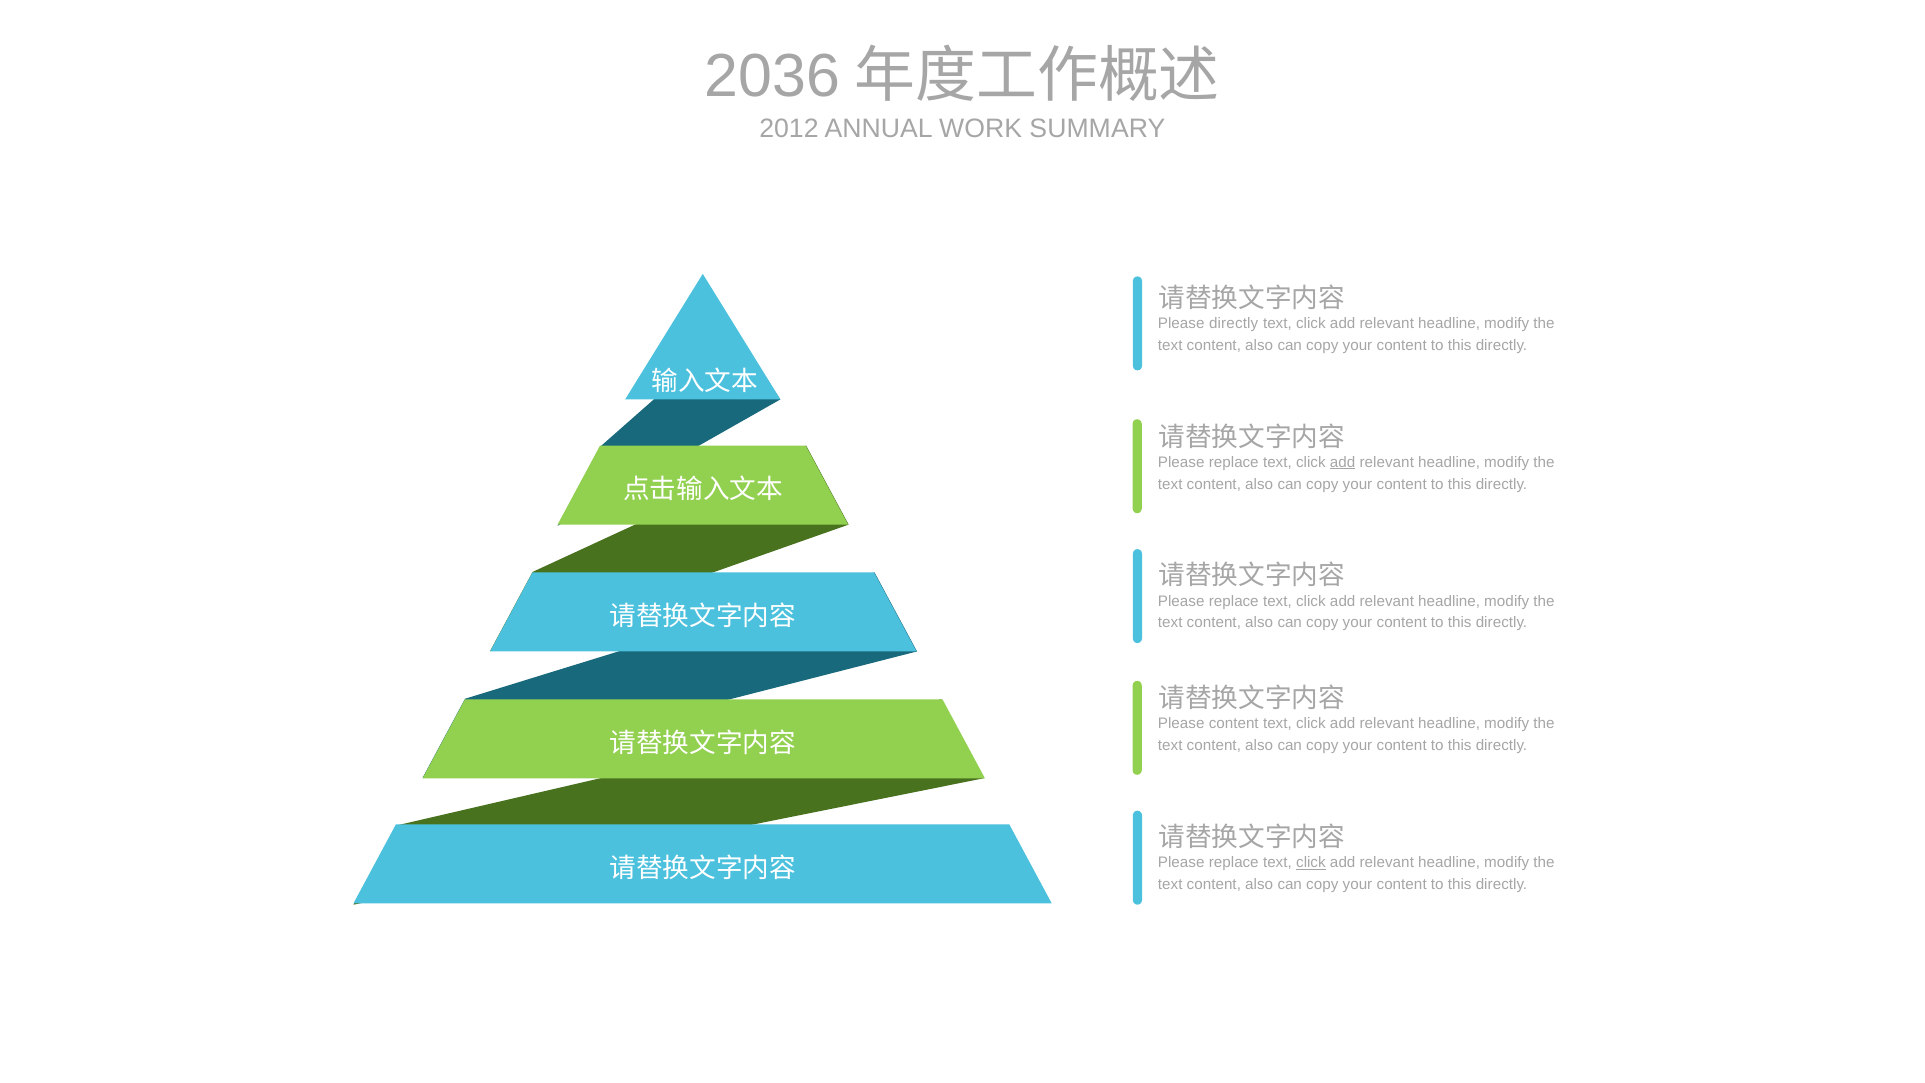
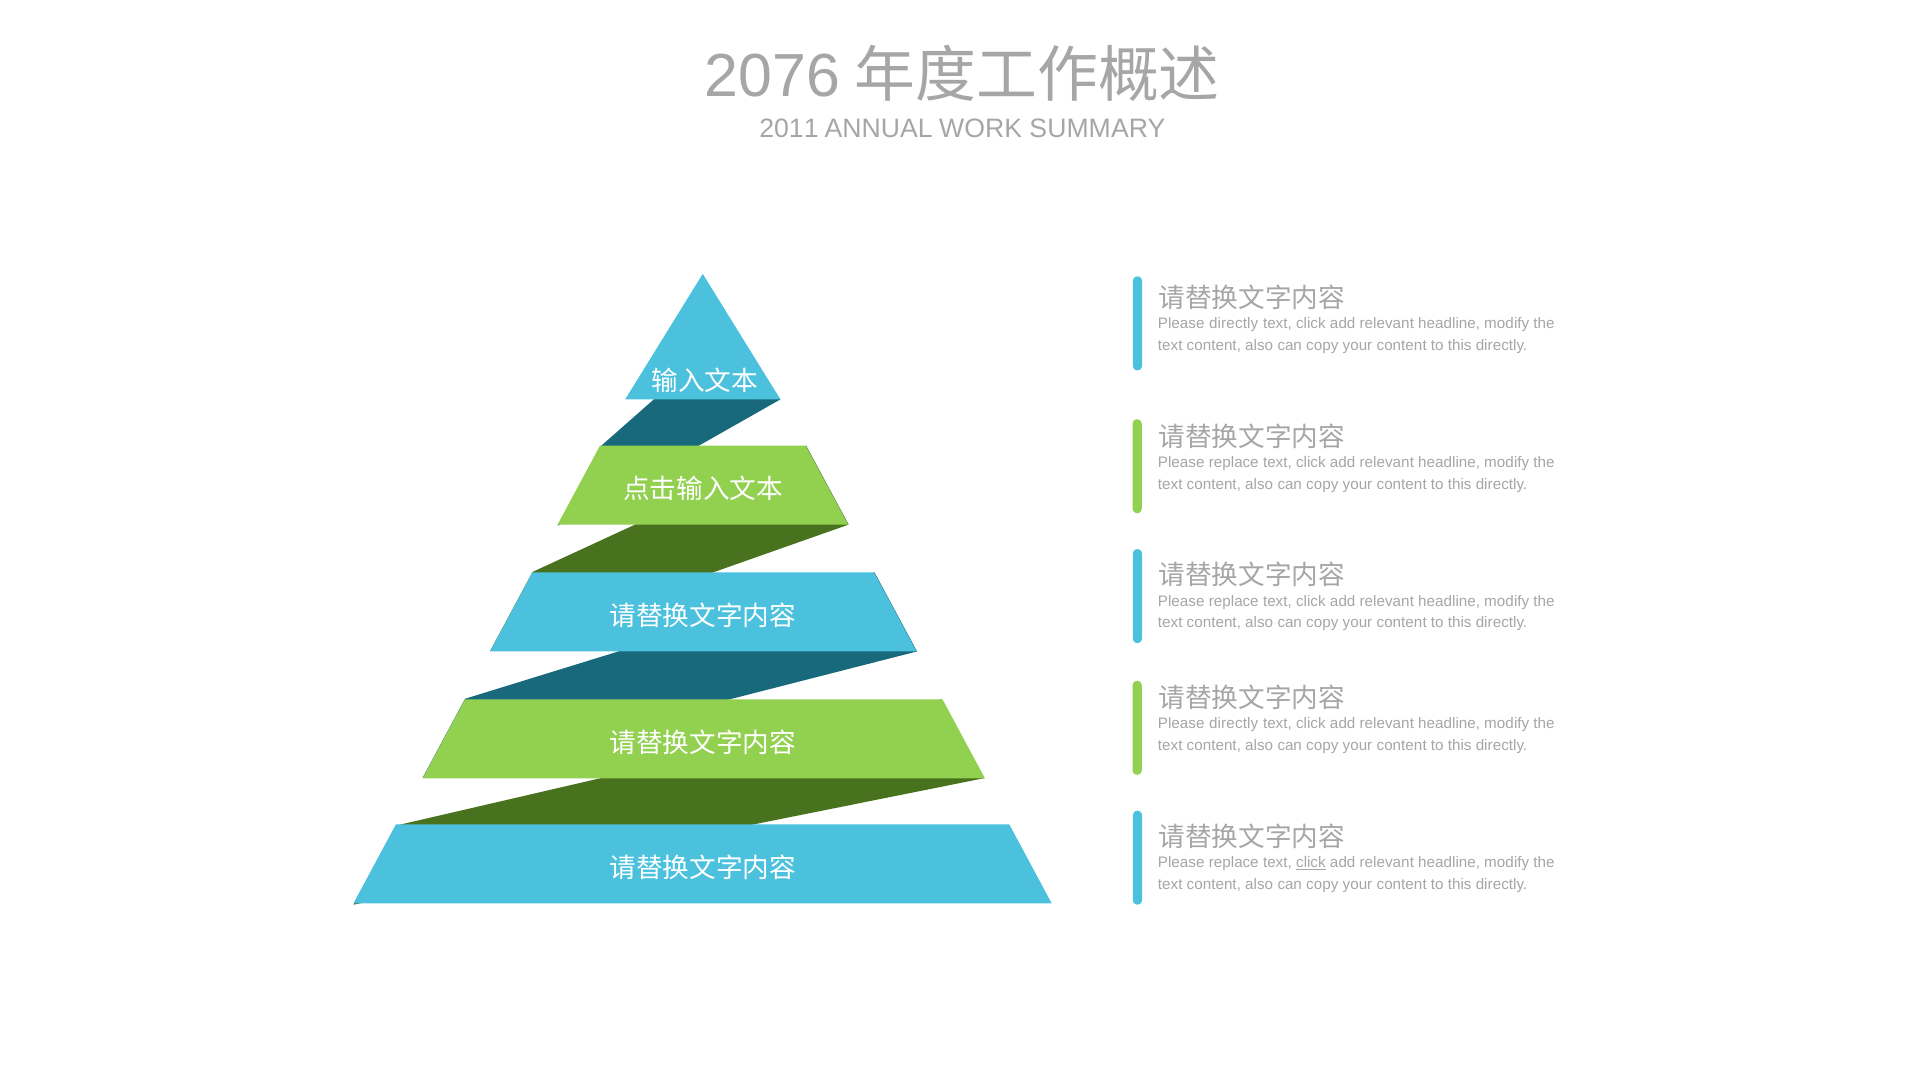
2036: 2036 -> 2076
2012: 2012 -> 2011
add at (1343, 462) underline: present -> none
content at (1234, 724): content -> directly
